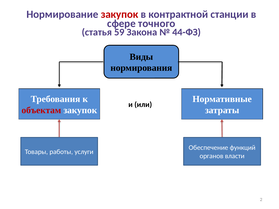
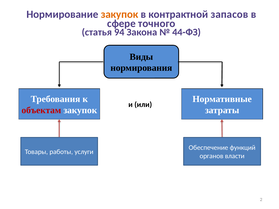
закупок at (120, 14) colour: red -> orange
станции: станции -> запасов
59: 59 -> 94
